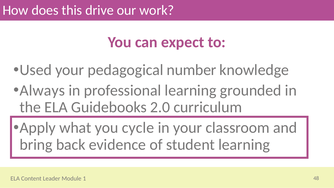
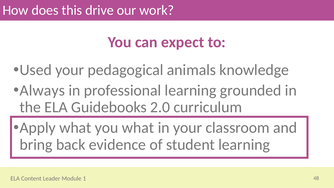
number: number -> animals
you cycle: cycle -> what
